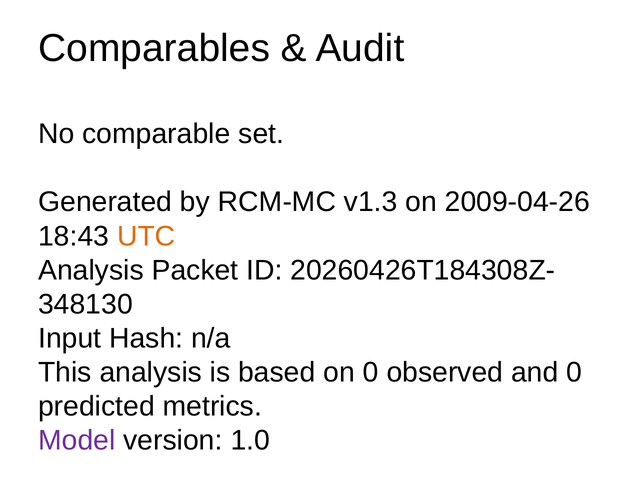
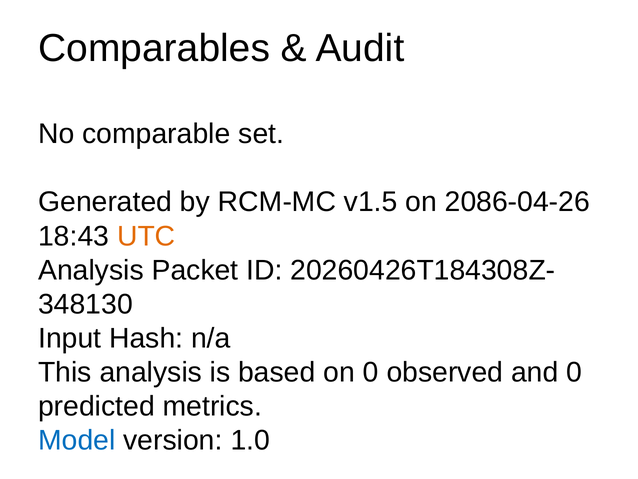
v1.3: v1.3 -> v1.5
2009-04-26: 2009-04-26 -> 2086-04-26
Model colour: purple -> blue
